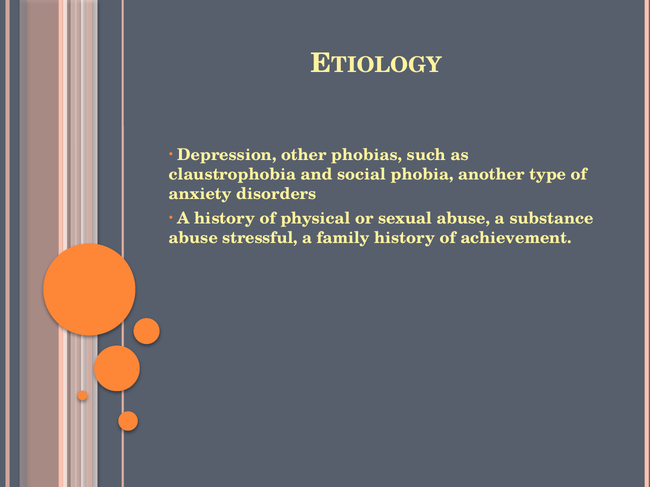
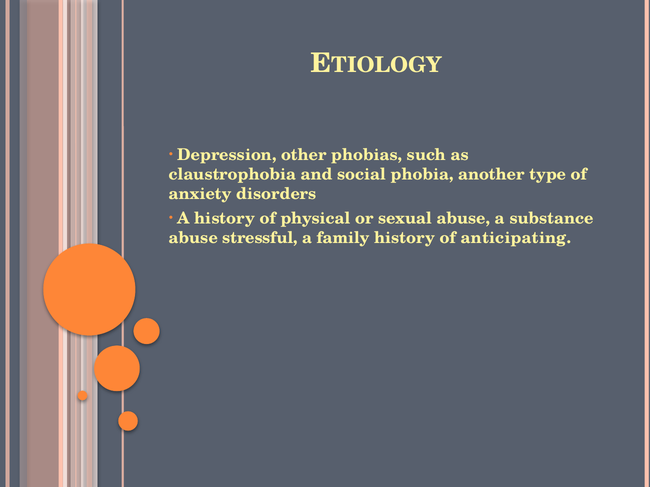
achievement: achievement -> anticipating
